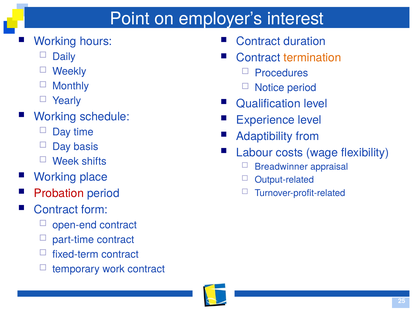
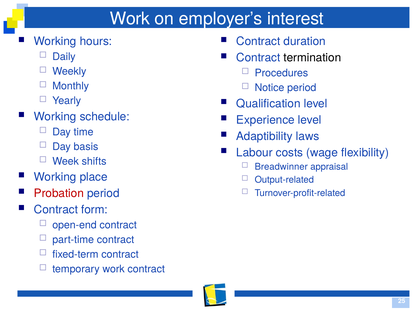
Point at (130, 19): Point -> Work
termination colour: orange -> black
from: from -> laws
